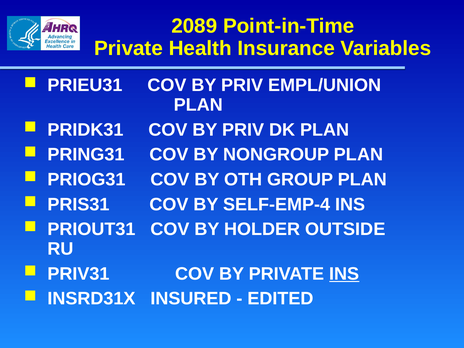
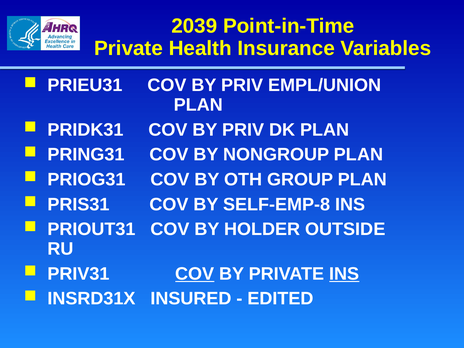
2089: 2089 -> 2039
SELF-EMP-4: SELF-EMP-4 -> SELF-EMP-8
COV at (195, 274) underline: none -> present
